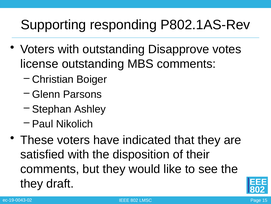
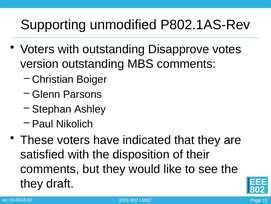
responding: responding -> unmodified
license: license -> version
